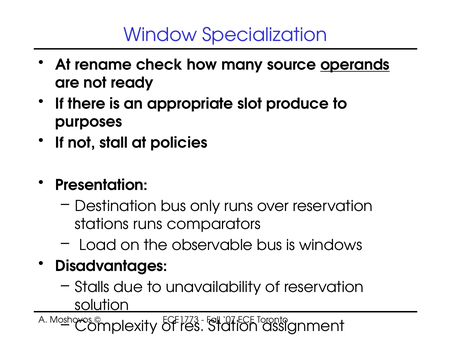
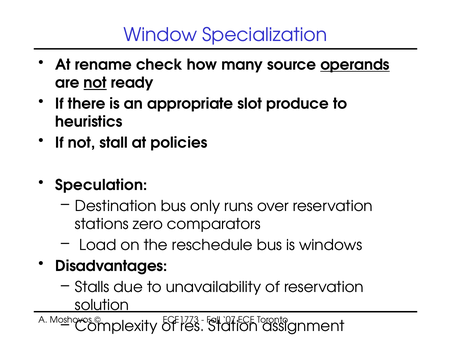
not at (95, 83) underline: none -> present
purposes: purposes -> heuristics
Presentation: Presentation -> Speculation
stations runs: runs -> zero
observable: observable -> reschedule
